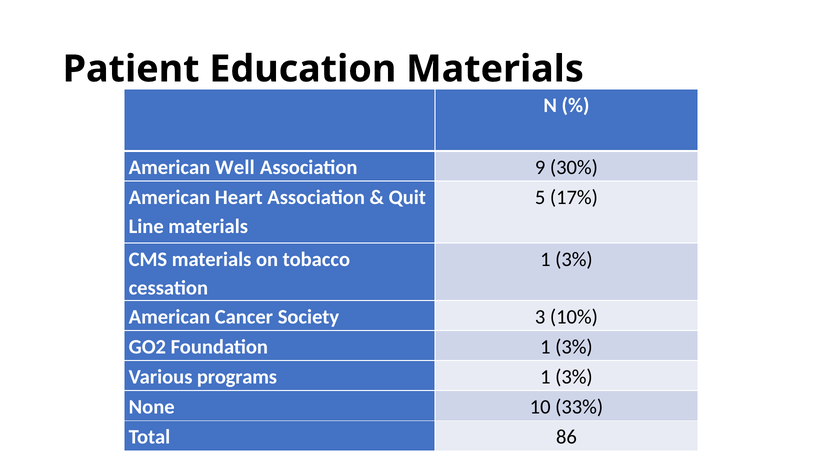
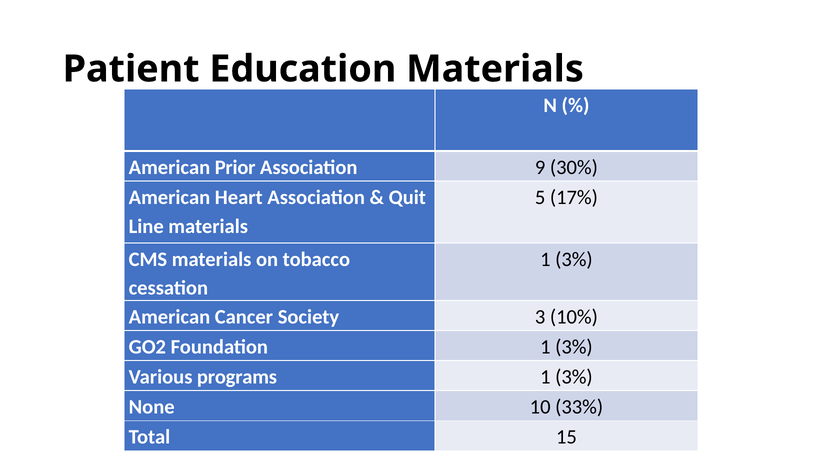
Well: Well -> Prior
86: 86 -> 15
